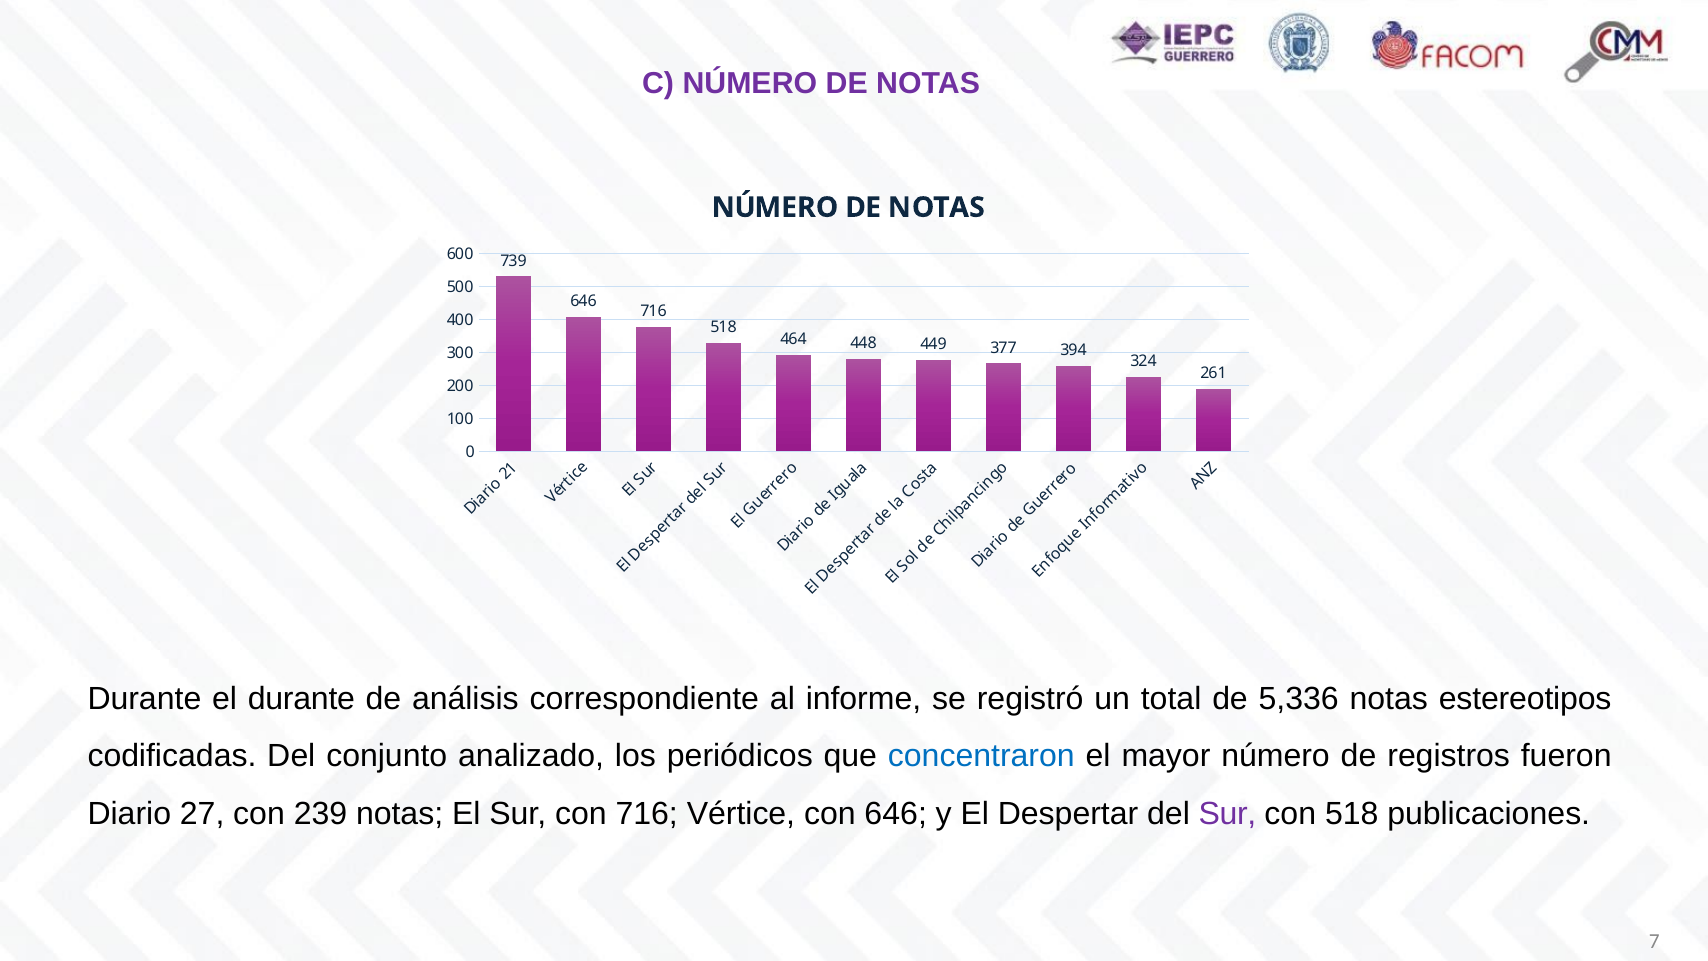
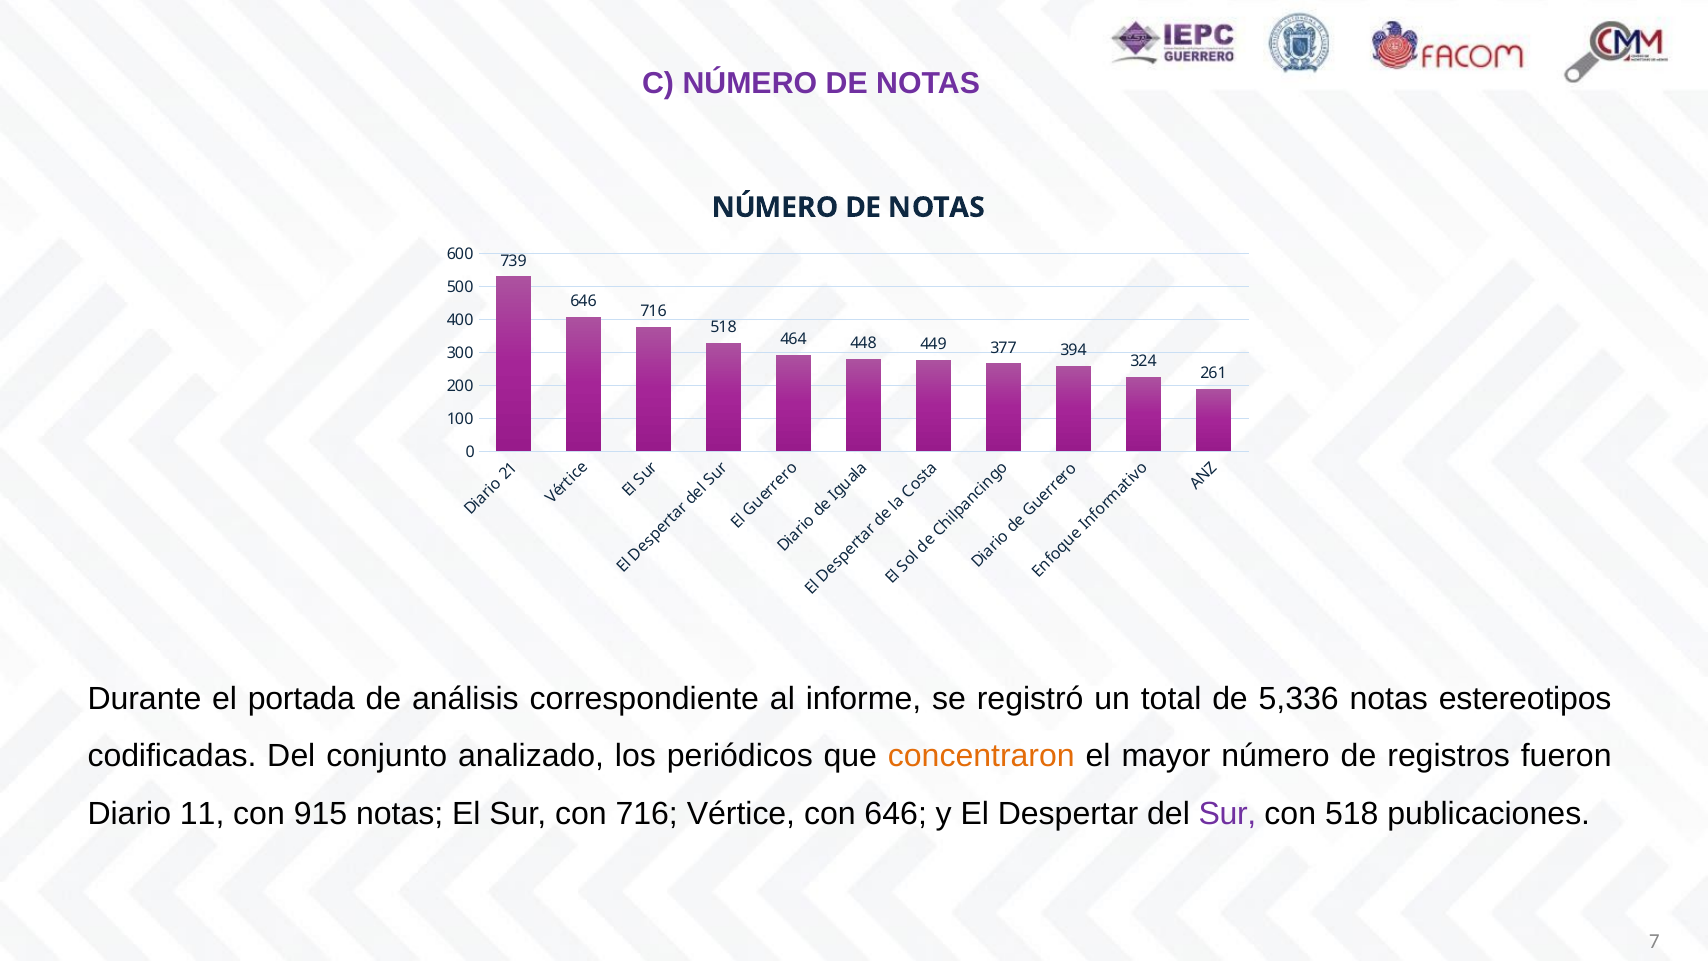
el durante: durante -> portada
concentraron colour: blue -> orange
27: 27 -> 11
239: 239 -> 915
